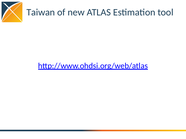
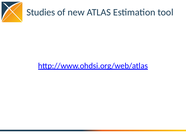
Taiwan: Taiwan -> Studies
